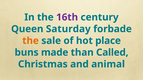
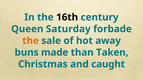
16th colour: purple -> black
place: place -> away
Called: Called -> Taken
animal: animal -> caught
